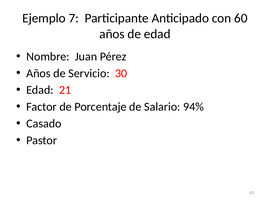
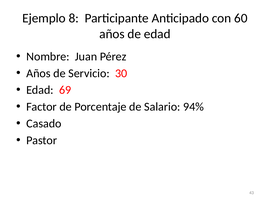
7: 7 -> 8
21: 21 -> 69
